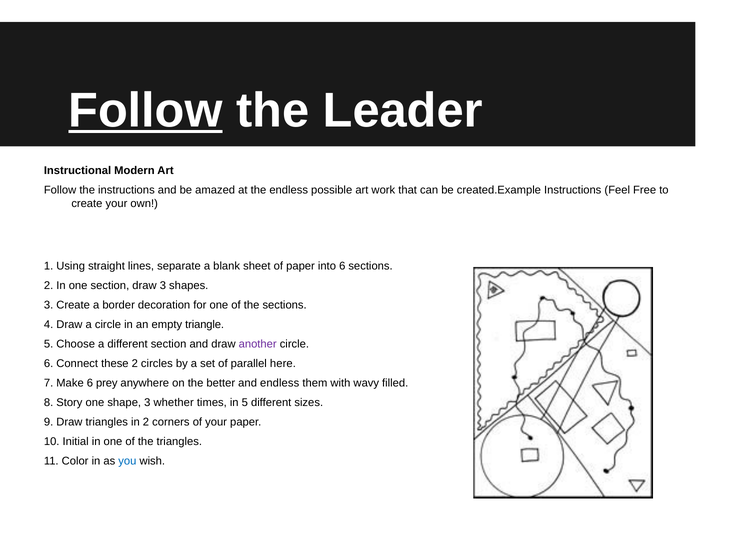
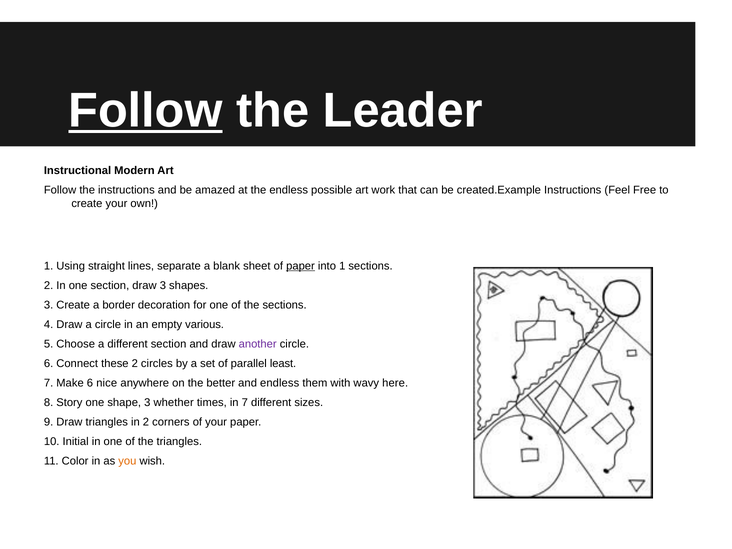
paper at (300, 266) underline: none -> present
into 6: 6 -> 1
triangle: triangle -> various
here: here -> least
prey: prey -> nice
filled: filled -> here
in 5: 5 -> 7
you colour: blue -> orange
